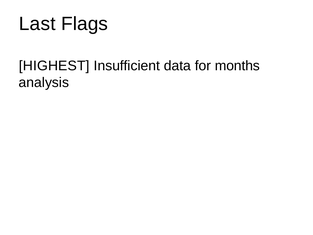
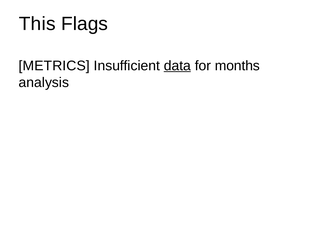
Last: Last -> This
HIGHEST: HIGHEST -> METRICS
data underline: none -> present
